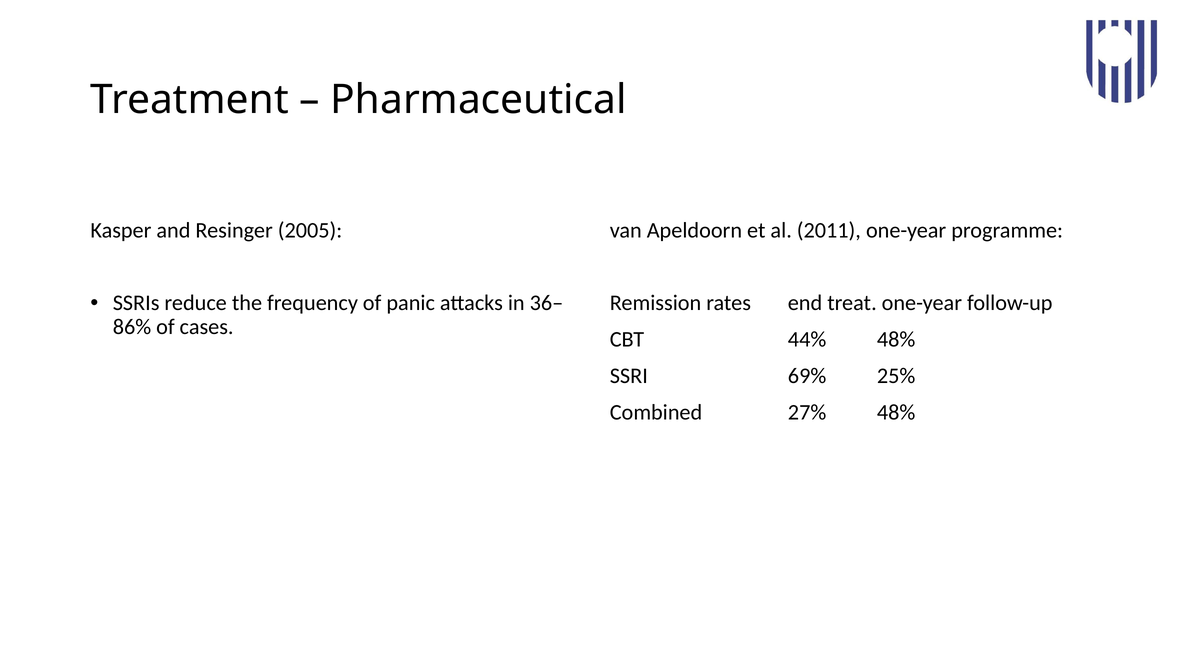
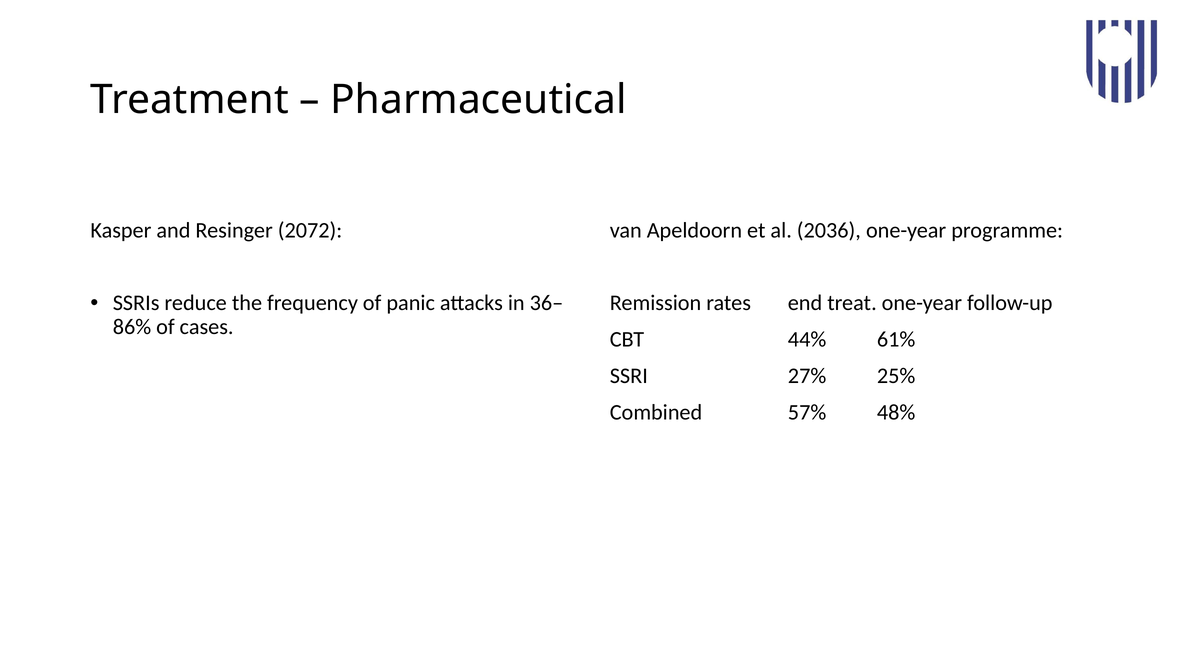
2005: 2005 -> 2072
2011: 2011 -> 2036
44% 48%: 48% -> 61%
69%: 69% -> 27%
27%: 27% -> 57%
